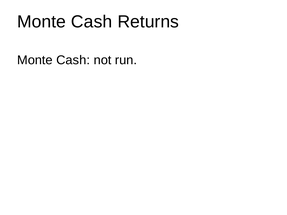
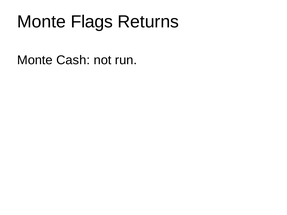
Cash at (92, 22): Cash -> Flags
